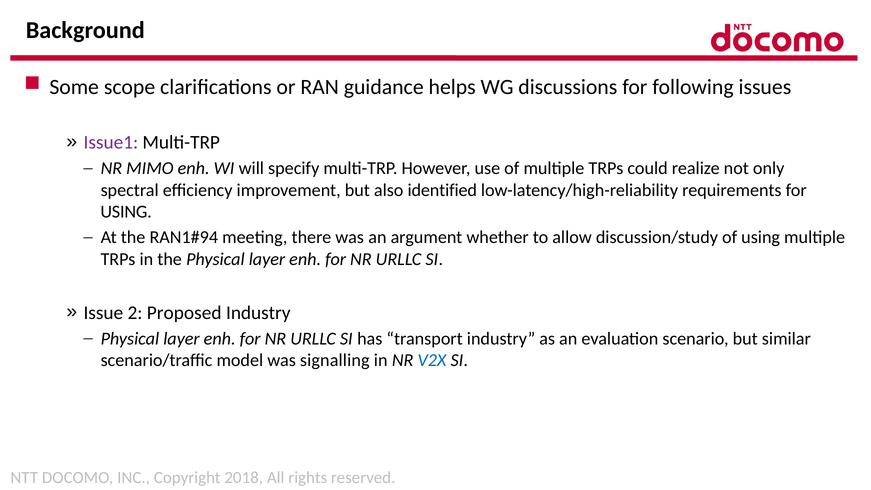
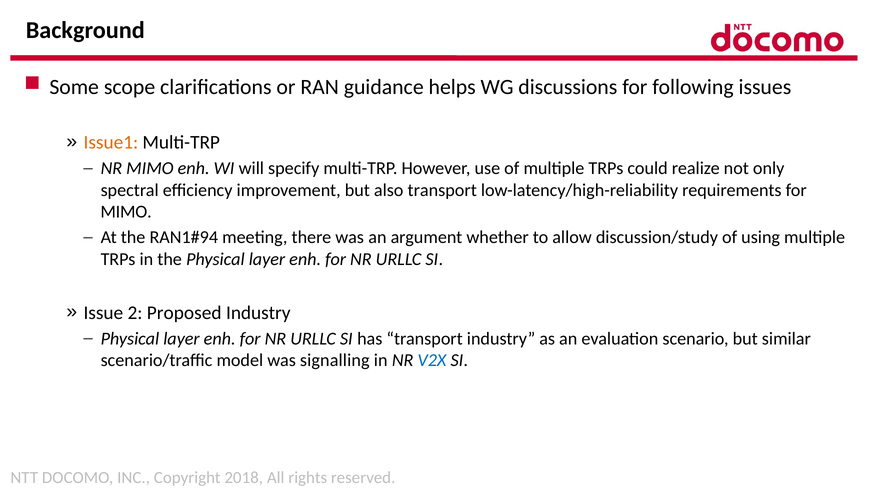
Issue1 colour: purple -> orange
also identified: identified -> transport
USING at (126, 212): USING -> MIMO
